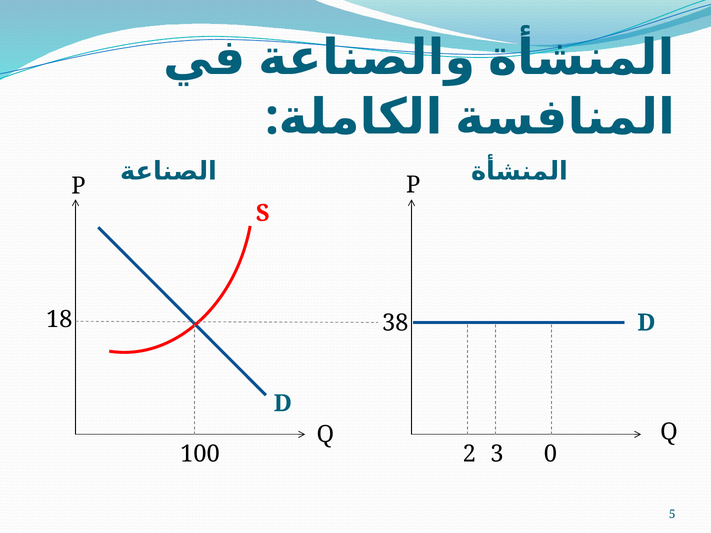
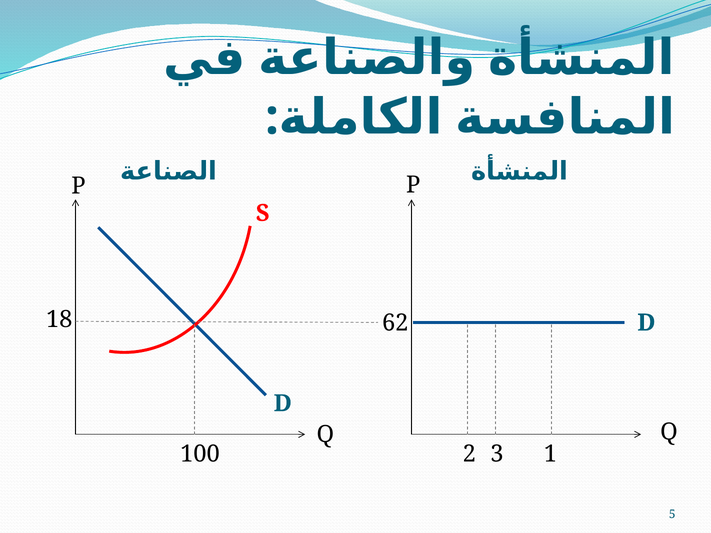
38: 38 -> 62
0: 0 -> 1
